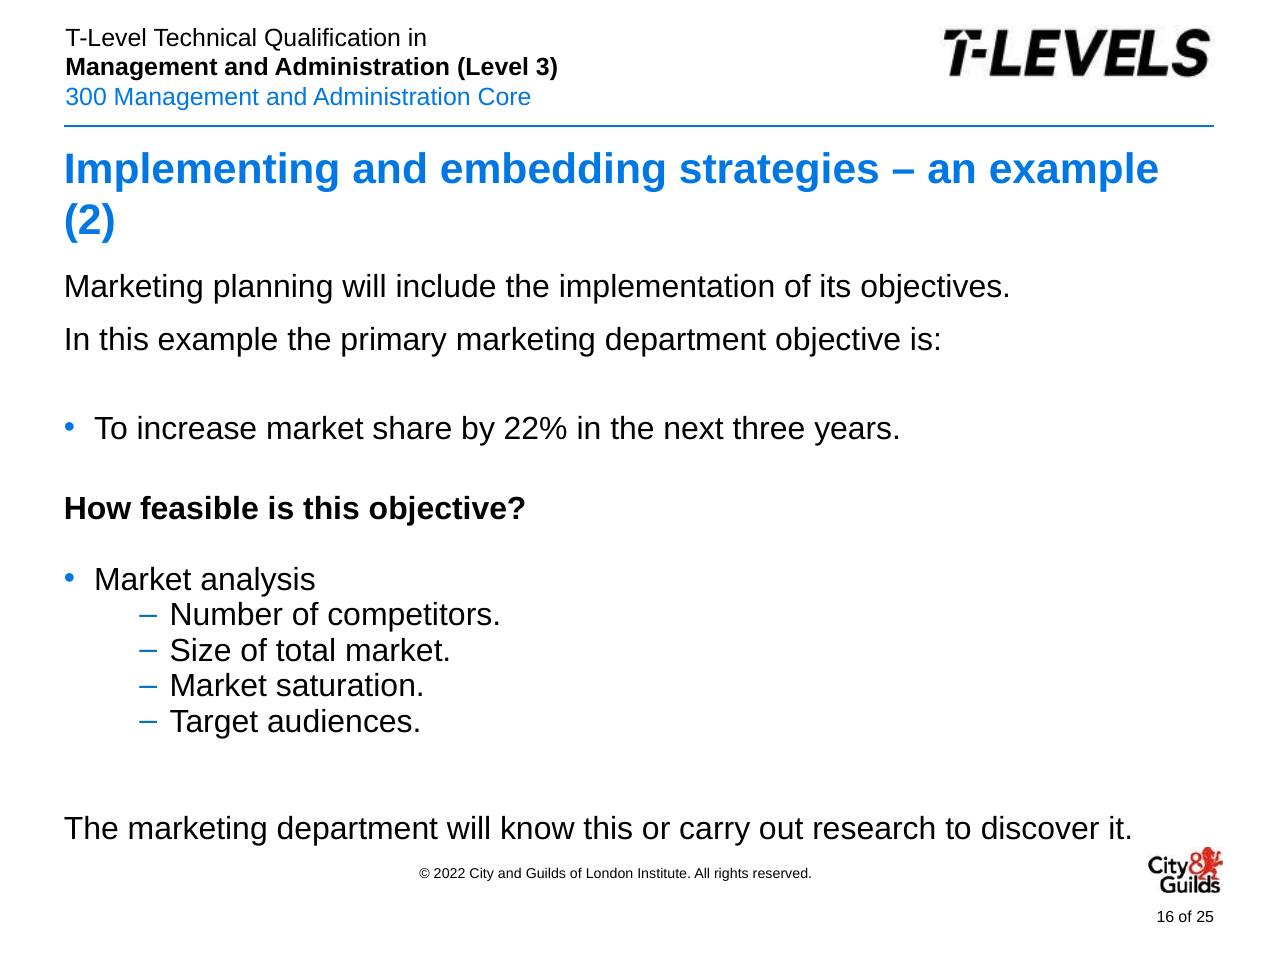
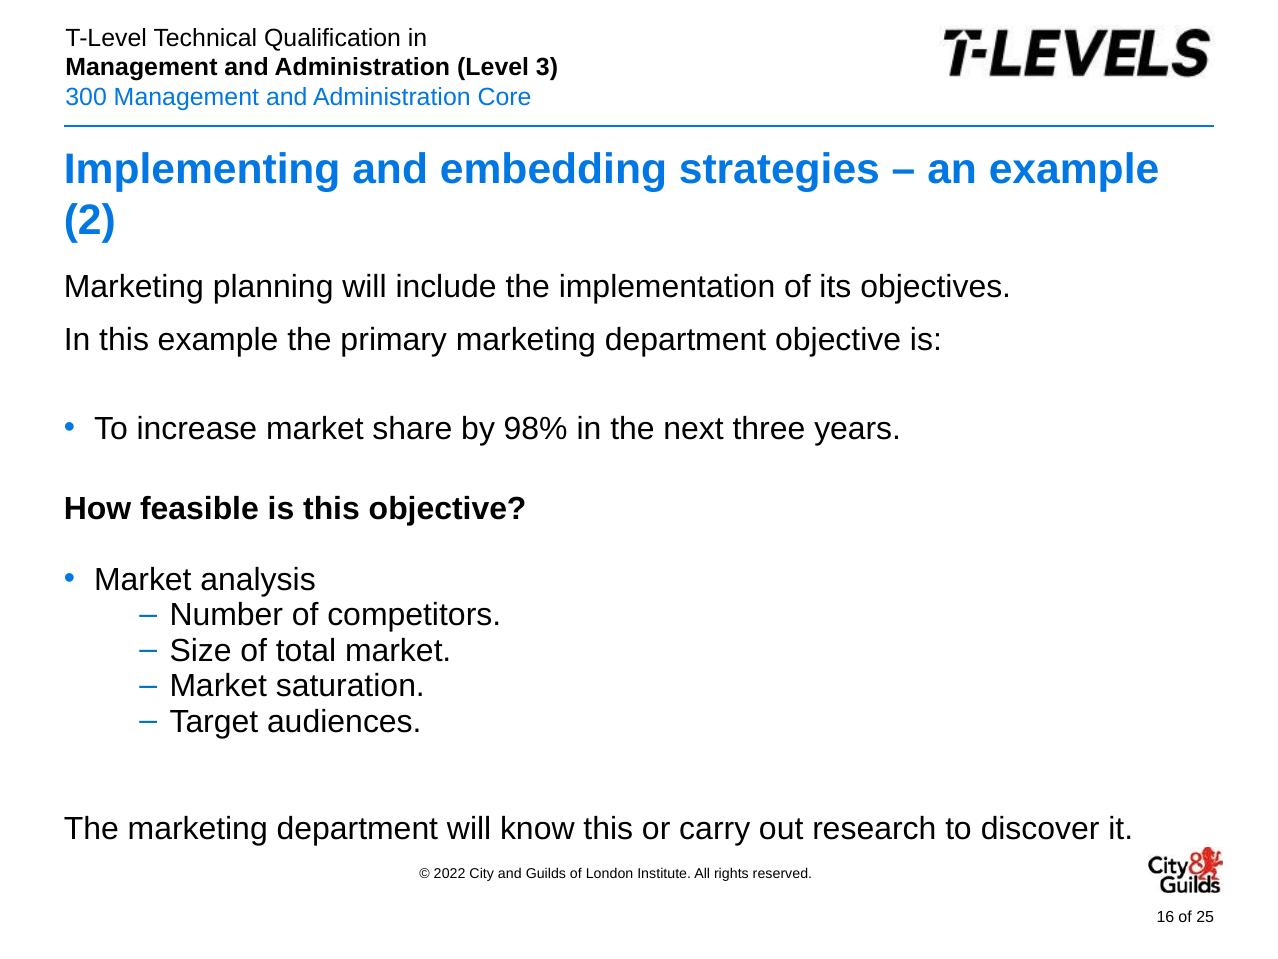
22%: 22% -> 98%
